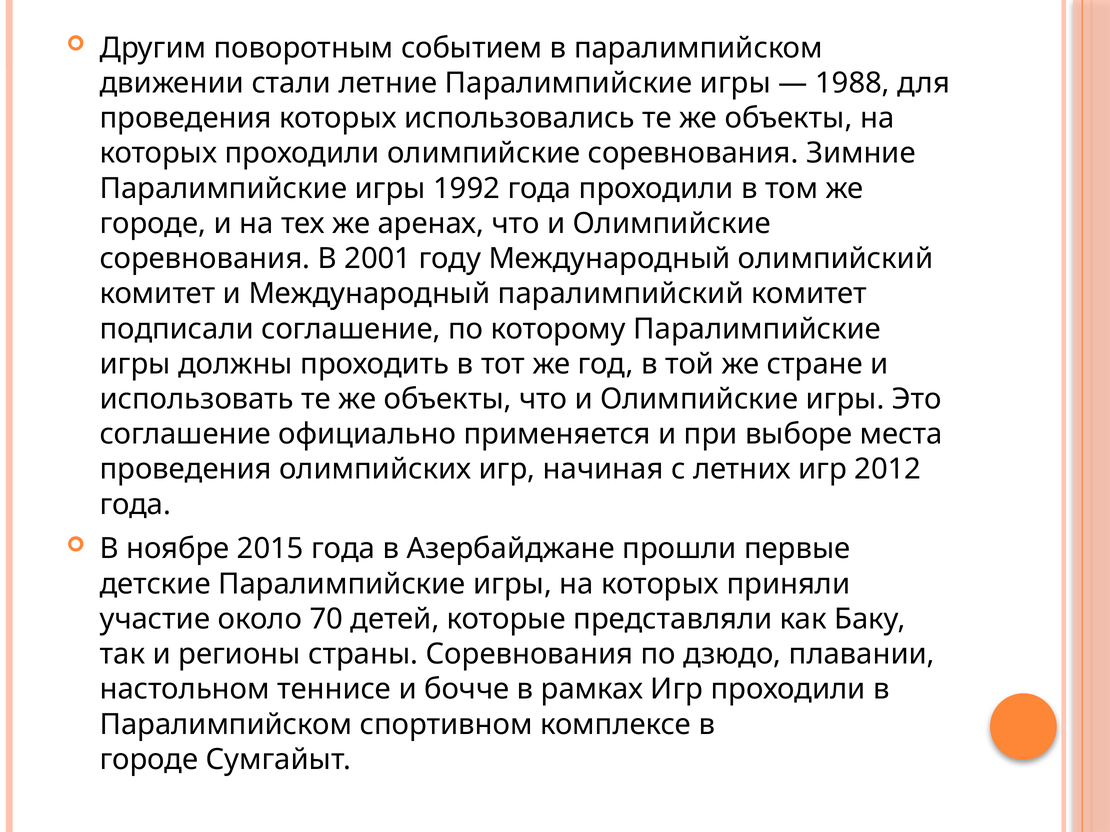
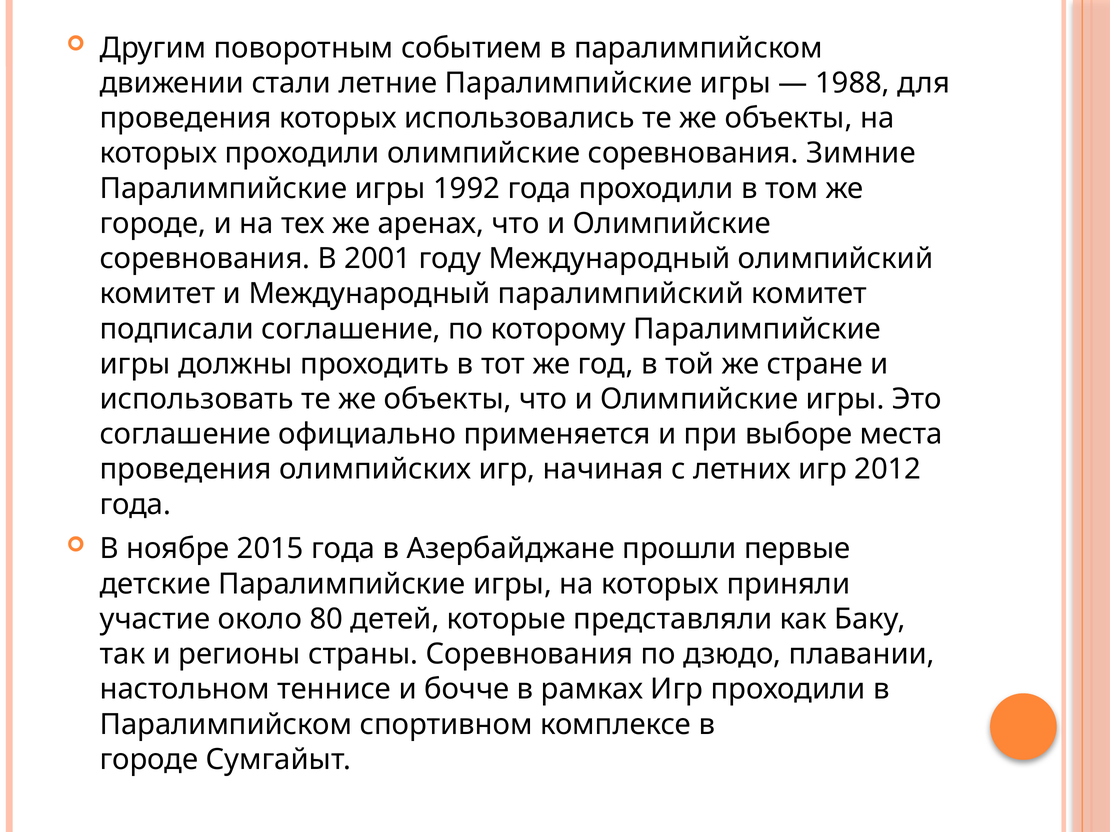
70: 70 -> 80
